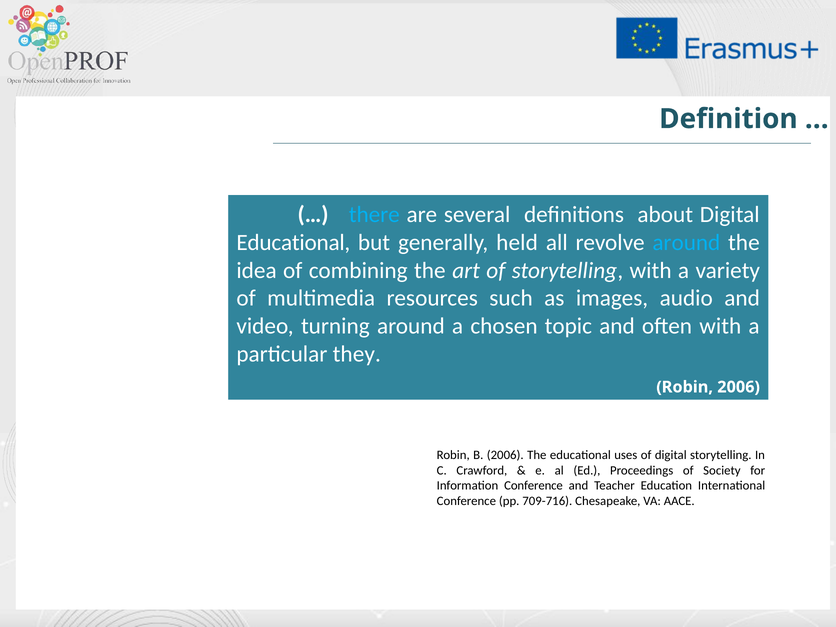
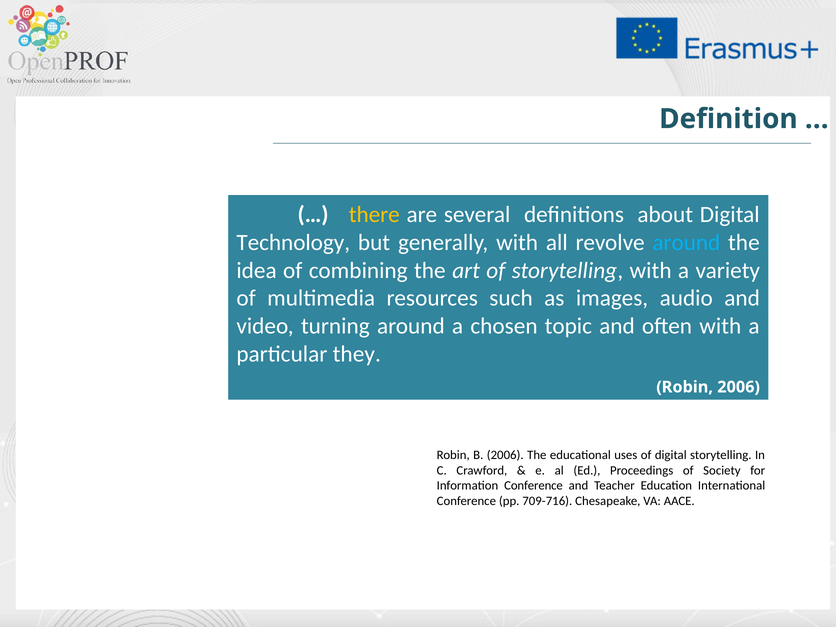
there colour: light blue -> yellow
Educational at (293, 243): Educational -> Technology
generally held: held -> with
